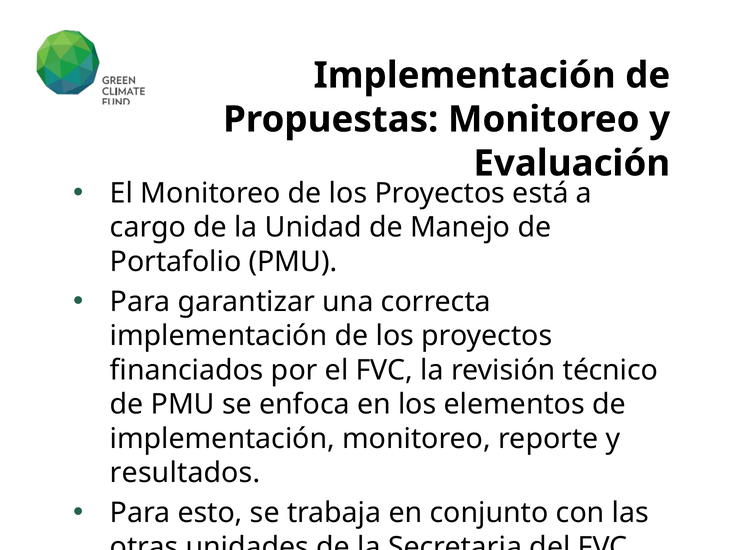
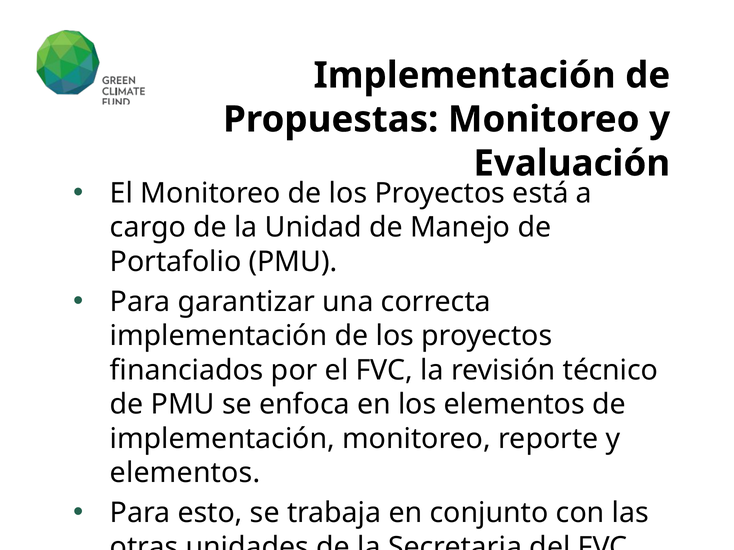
resultados at (185, 473): resultados -> elementos
